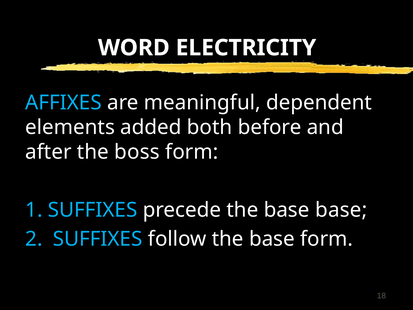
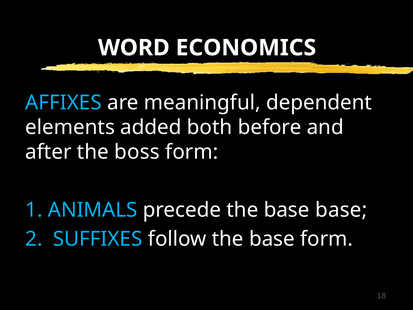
ELECTRICITY: ELECTRICITY -> ECONOMICS
1 SUFFIXES: SUFFIXES -> ANIMALS
